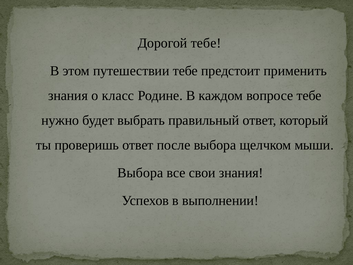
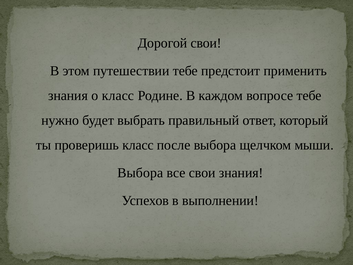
Дорогой тебе: тебе -> свои
проверишь ответ: ответ -> класс
